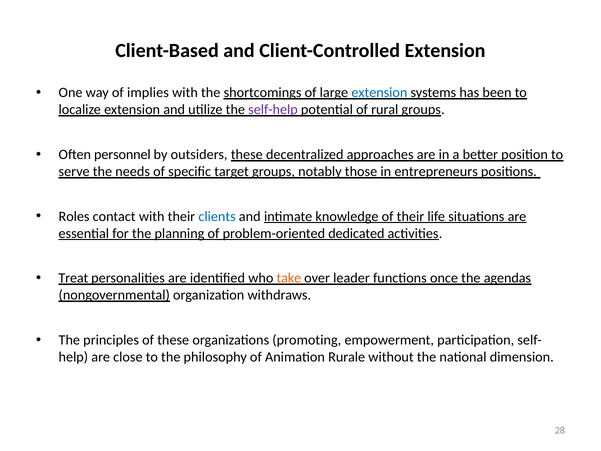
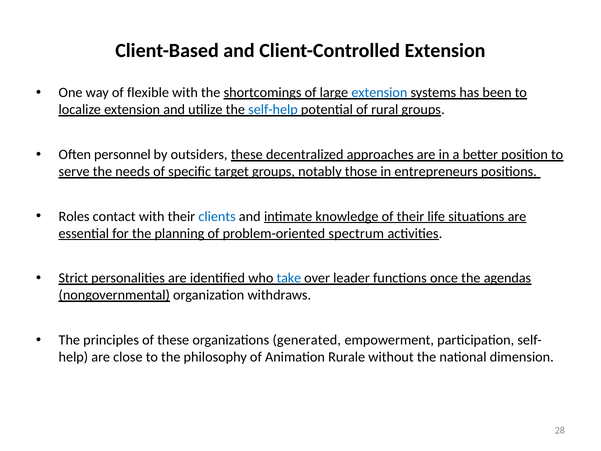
implies: implies -> flexible
self-help colour: purple -> blue
dedicated: dedicated -> spectrum
Treat: Treat -> Strict
take colour: orange -> blue
promoting: promoting -> generated
